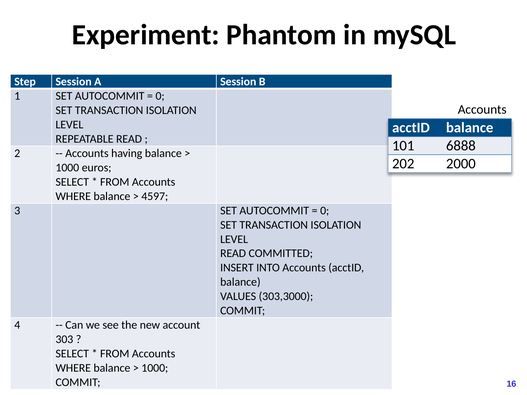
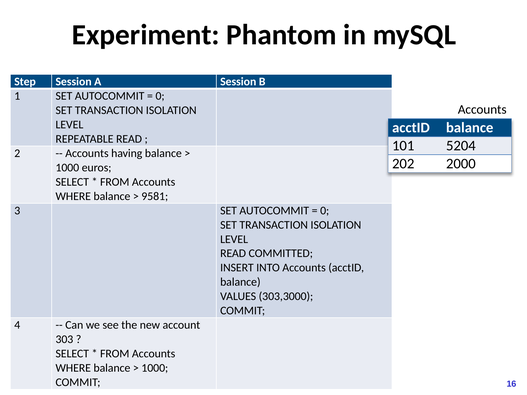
6888: 6888 -> 5204
4597: 4597 -> 9581
